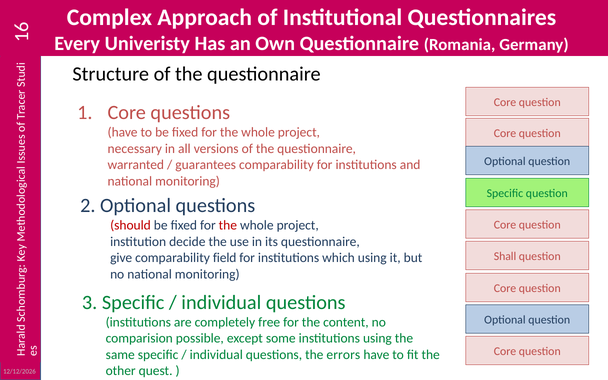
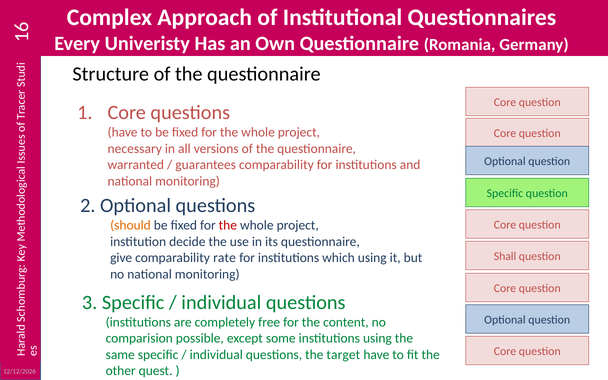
should colour: red -> orange
field: field -> rate
errors: errors -> target
